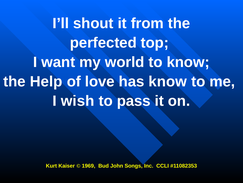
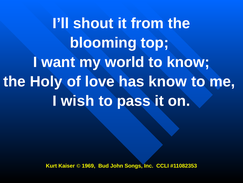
perfected: perfected -> blooming
Help: Help -> Holy
